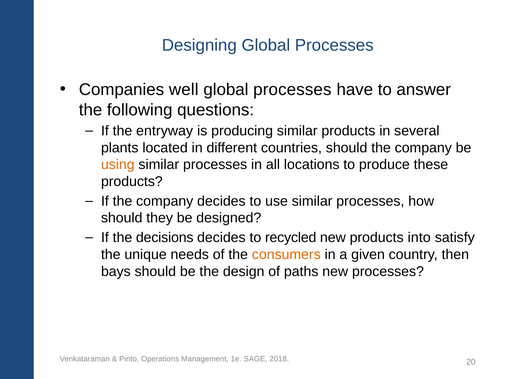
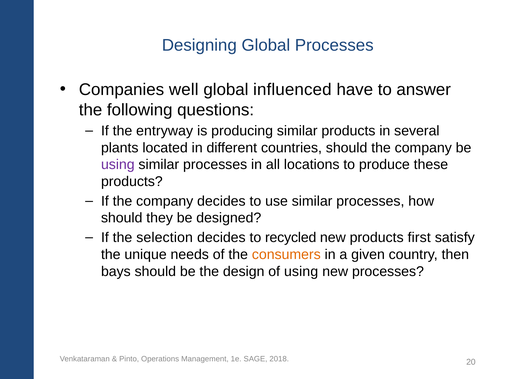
processes at (292, 90): processes -> influenced
using at (118, 165) colour: orange -> purple
decisions: decisions -> selection
into: into -> first
of paths: paths -> using
